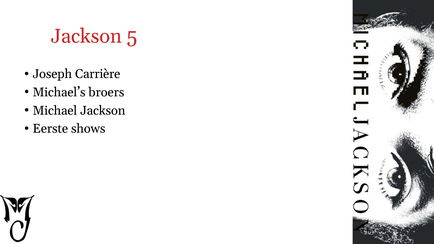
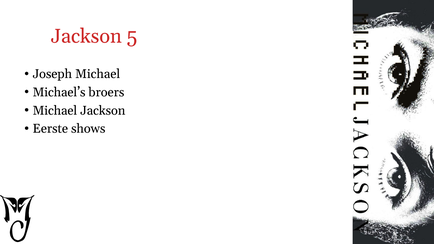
Joseph Carrière: Carrière -> Michael
